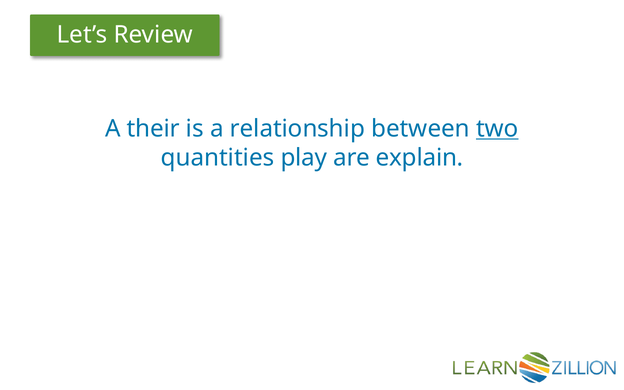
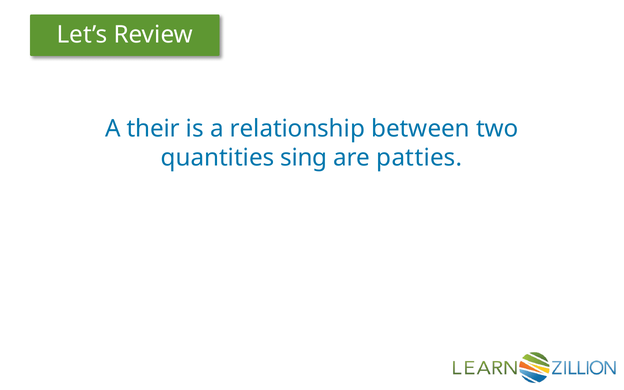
two underline: present -> none
play: play -> sing
explain: explain -> patties
